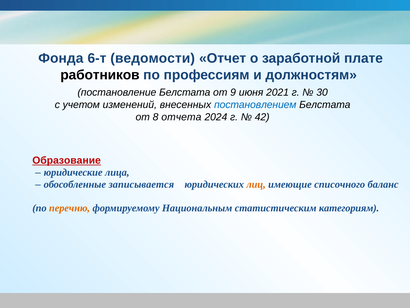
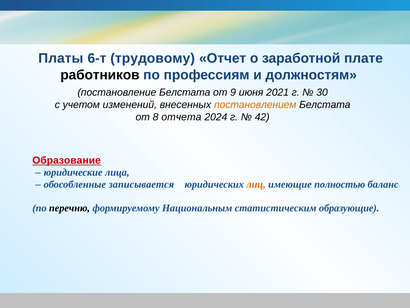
Фонда: Фонда -> Платы
ведомости: ведомости -> трудовому
постановлением colour: blue -> orange
списочного: списочного -> полностью
перечню colour: orange -> black
категориям: категориям -> образующие
